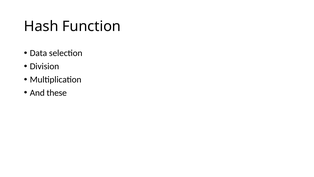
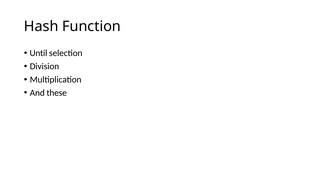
Data: Data -> Until
